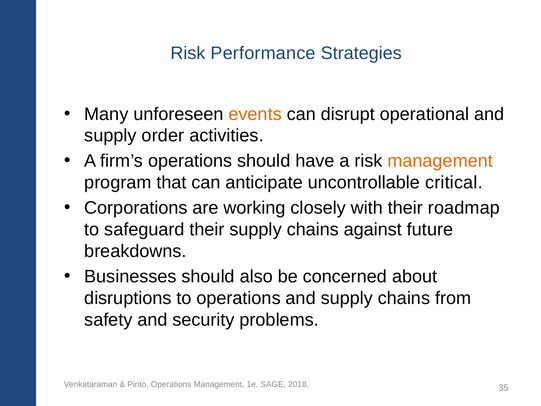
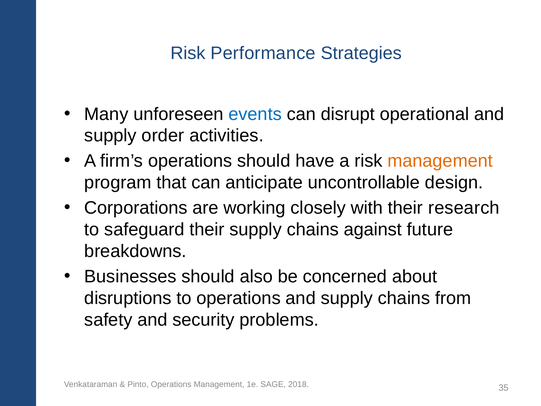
events colour: orange -> blue
critical: critical -> design
roadmap: roadmap -> research
